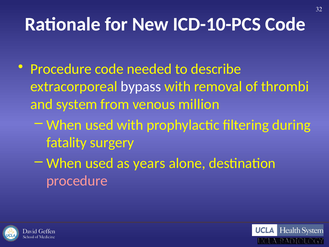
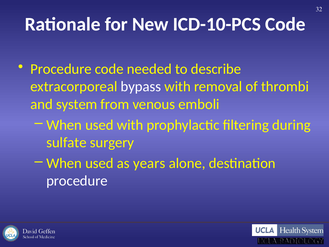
million: million -> emboli
fatality: fatality -> sulfate
procedure at (77, 181) colour: pink -> white
